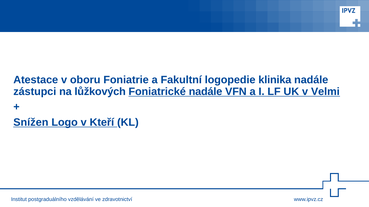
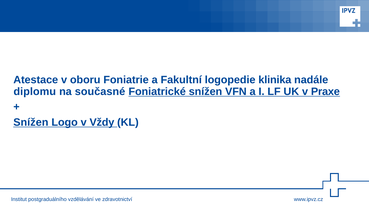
zástupci: zástupci -> diplomu
lůžkových: lůžkových -> současné
Foniatrické nadále: nadále -> snížen
Velmi: Velmi -> Praxe
Kteří: Kteří -> Vždy
